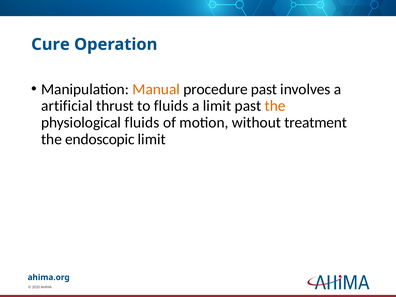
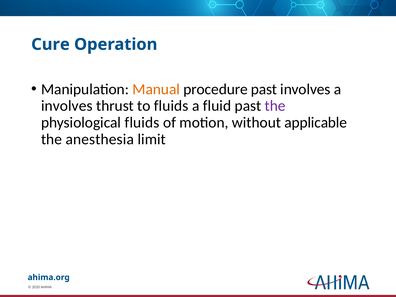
artificial at (67, 106): artificial -> involves
a limit: limit -> fluid
the at (275, 106) colour: orange -> purple
treatment: treatment -> applicable
endoscopic: endoscopic -> anesthesia
